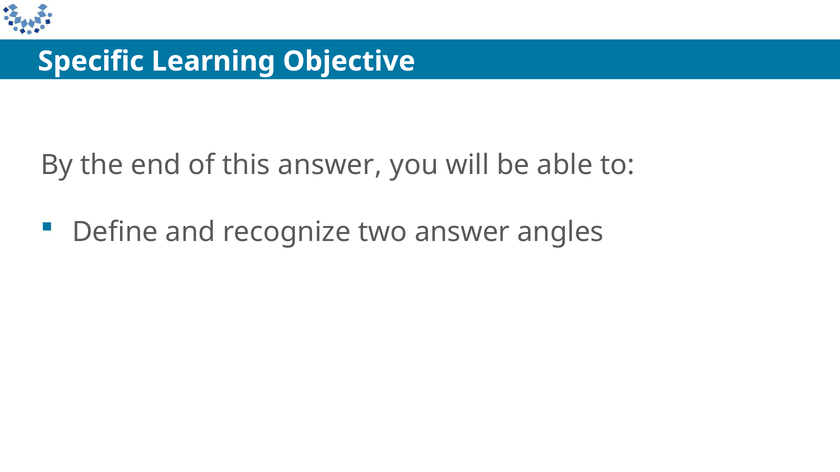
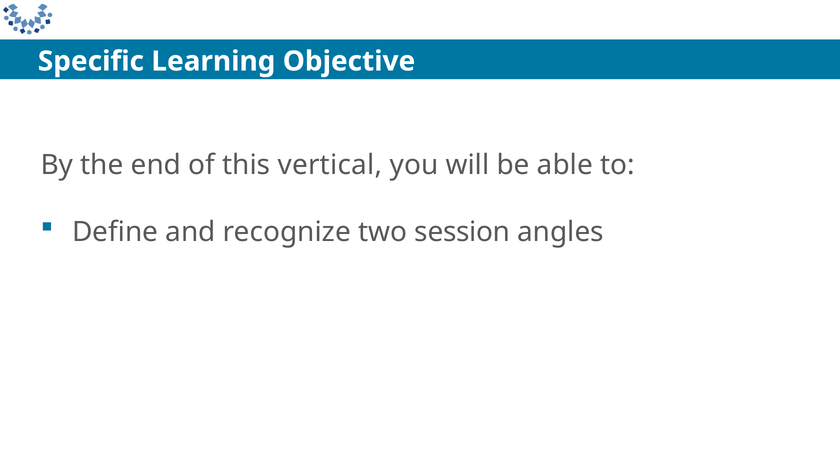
this answer: answer -> vertical
two answer: answer -> session
